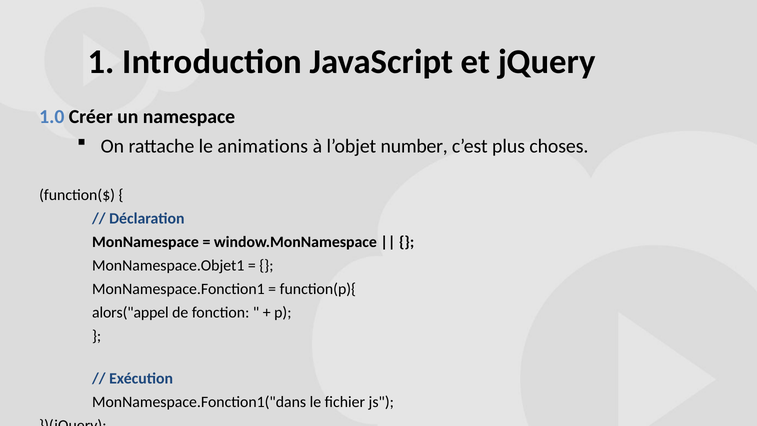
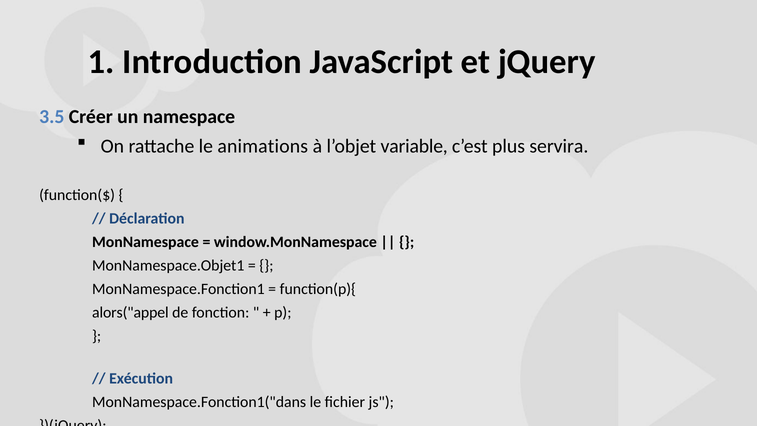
1.0: 1.0 -> 3.5
number: number -> variable
choses: choses -> servira
